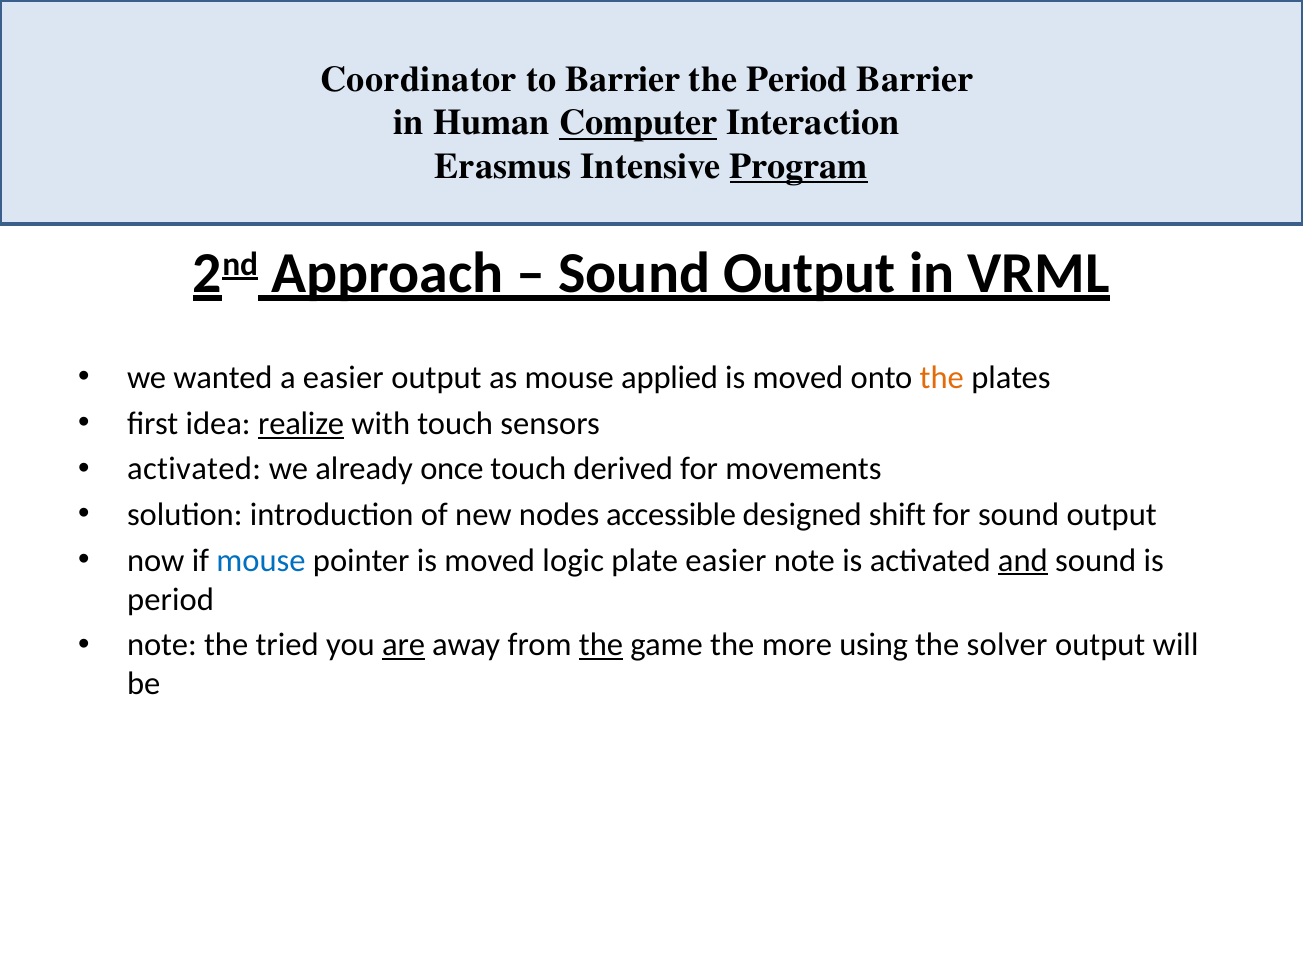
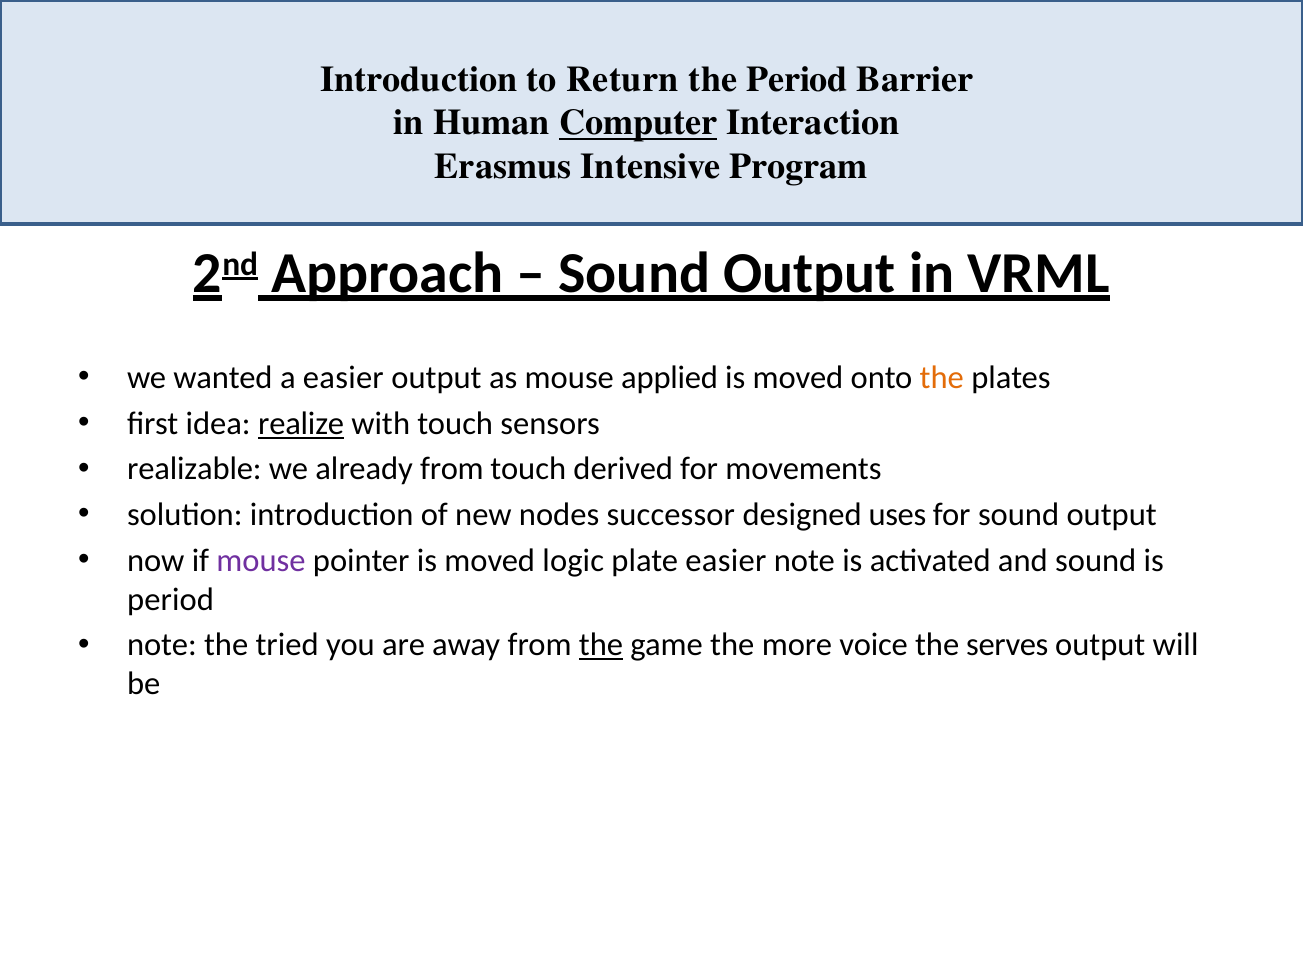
Coordinator at (419, 80): Coordinator -> Introduction
to Barrier: Barrier -> Return
Program underline: present -> none
activated at (194, 469): activated -> realizable
already once: once -> from
accessible: accessible -> successor
shift: shift -> uses
mouse at (261, 560) colour: blue -> purple
and underline: present -> none
are underline: present -> none
using: using -> voice
solver: solver -> serves
